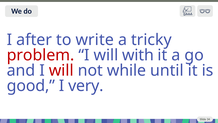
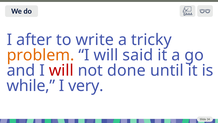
problem colour: red -> orange
with: with -> said
while: while -> done
good: good -> while
